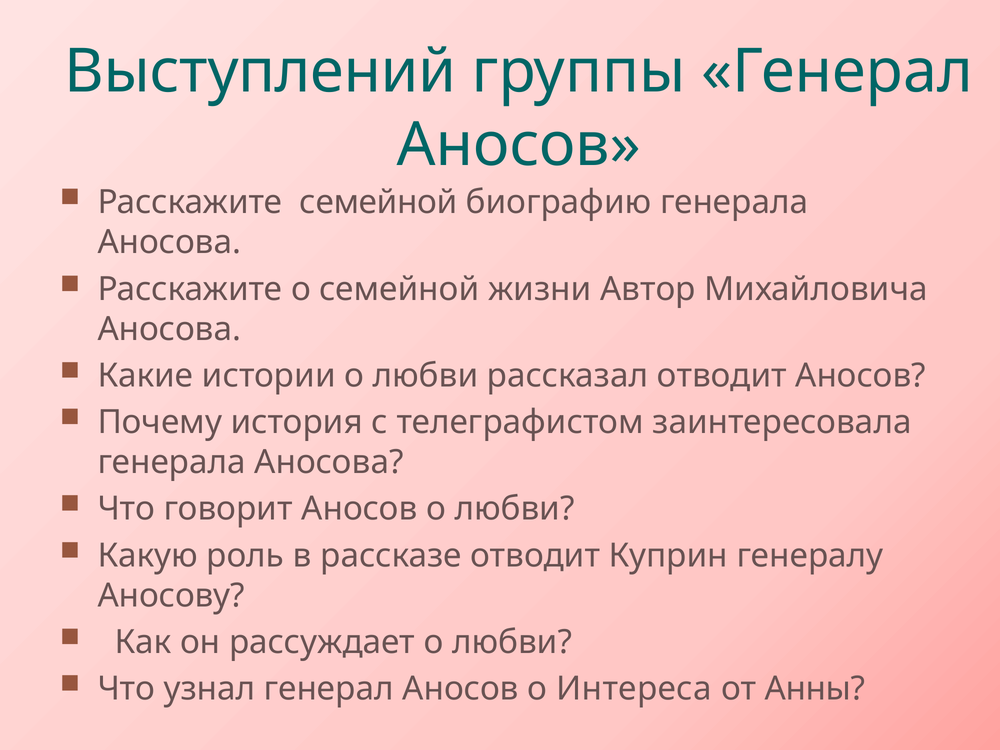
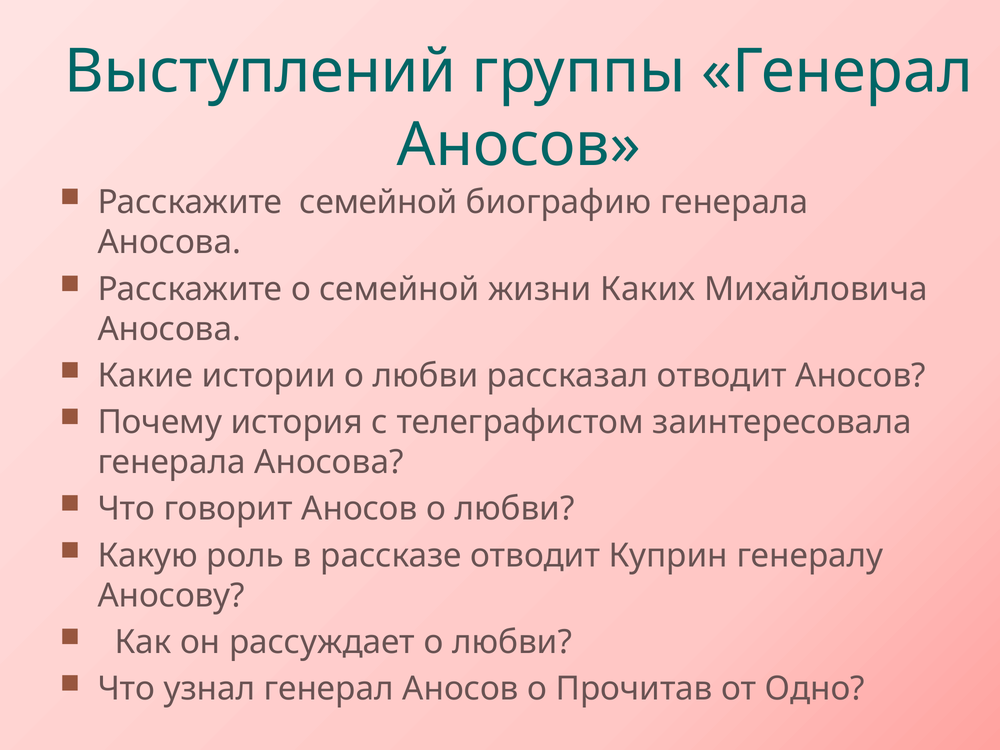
Автор: Автор -> Каких
Интереса: Интереса -> Прочитав
Анны: Анны -> Одно
